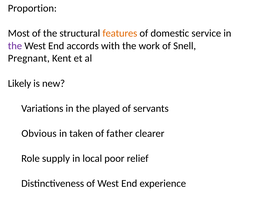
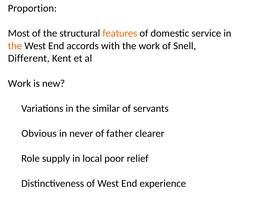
the at (15, 46) colour: purple -> orange
Pregnant: Pregnant -> Different
Likely at (19, 83): Likely -> Work
played: played -> similar
taken: taken -> never
